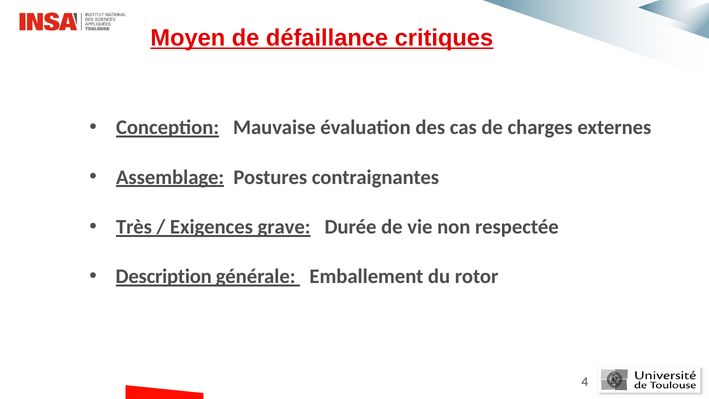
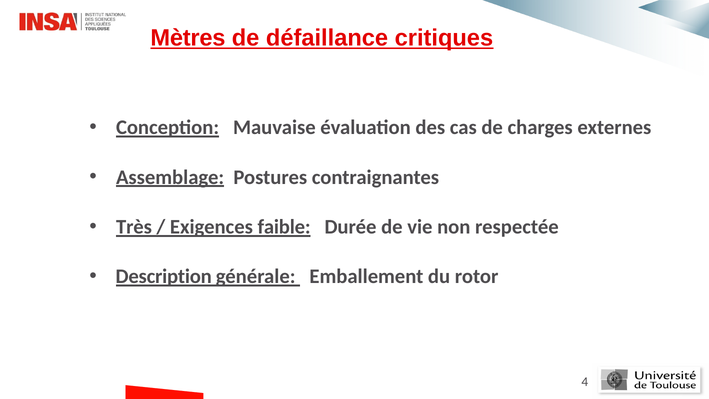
Moyen: Moyen -> Mètres
grave: grave -> faible
